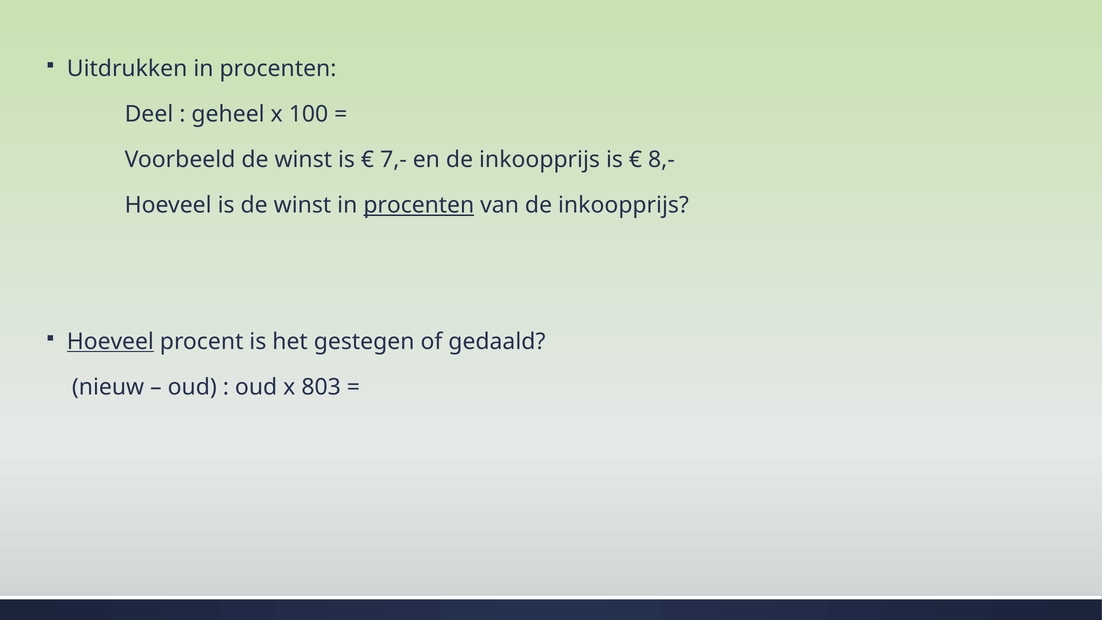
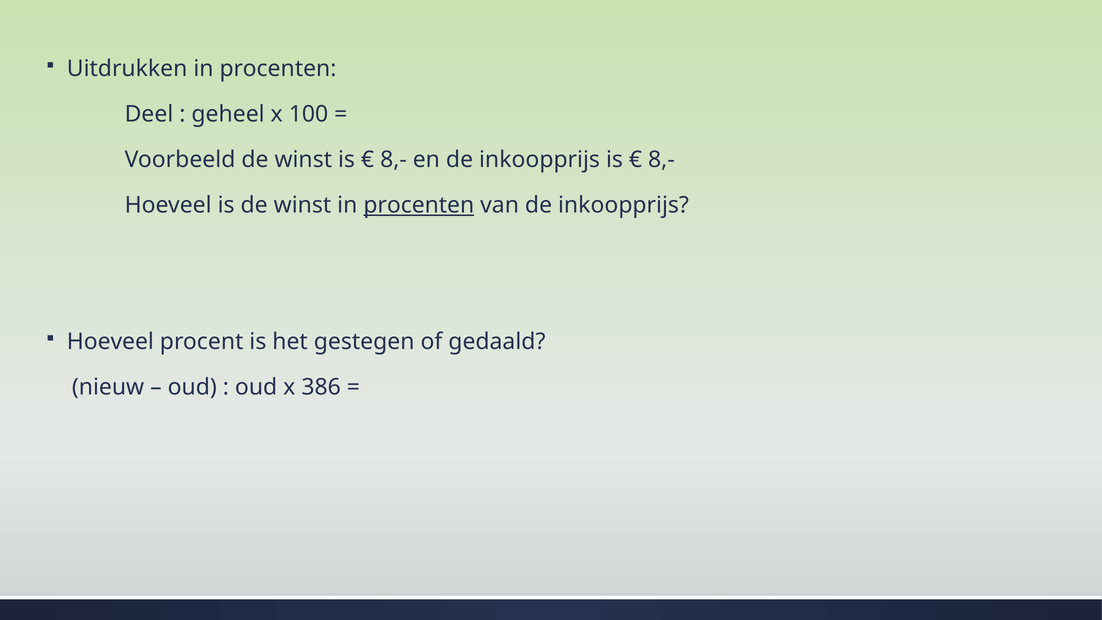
7,- at (393, 160): 7,- -> 8,-
Hoeveel at (110, 342) underline: present -> none
803: 803 -> 386
